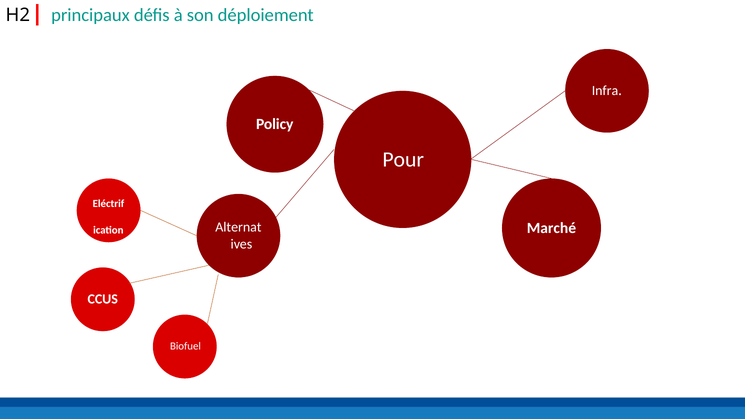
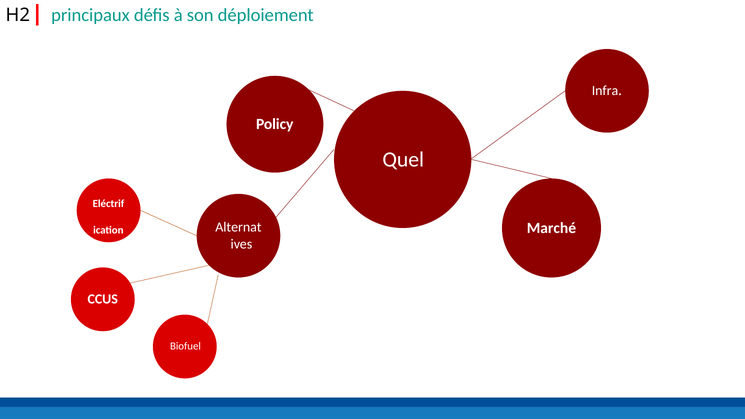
Pour: Pour -> Quel
